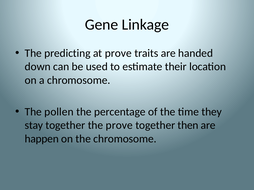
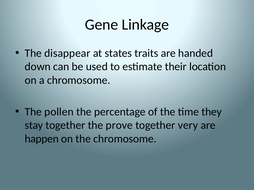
predicting: predicting -> disappear
at prove: prove -> states
then: then -> very
